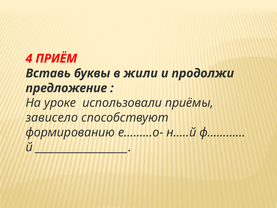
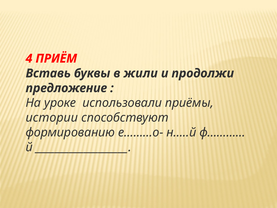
зависело: зависело -> истории
